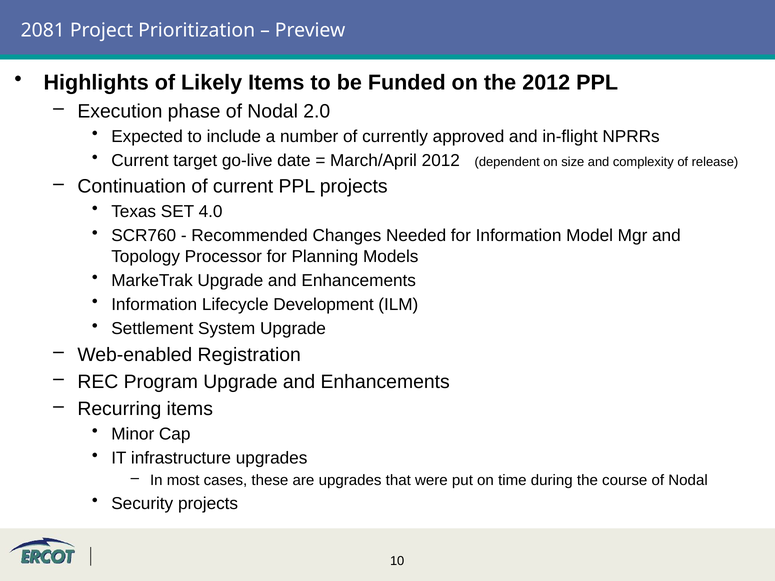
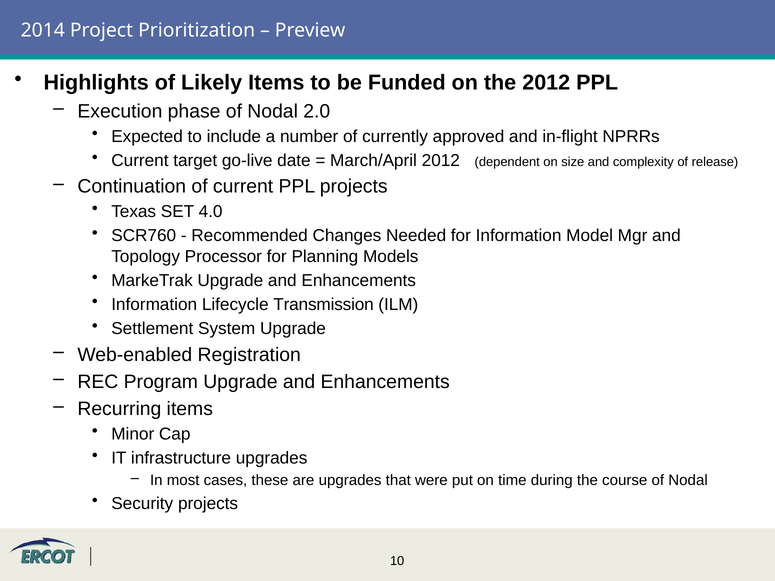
2081: 2081 -> 2014
Development: Development -> Transmission
